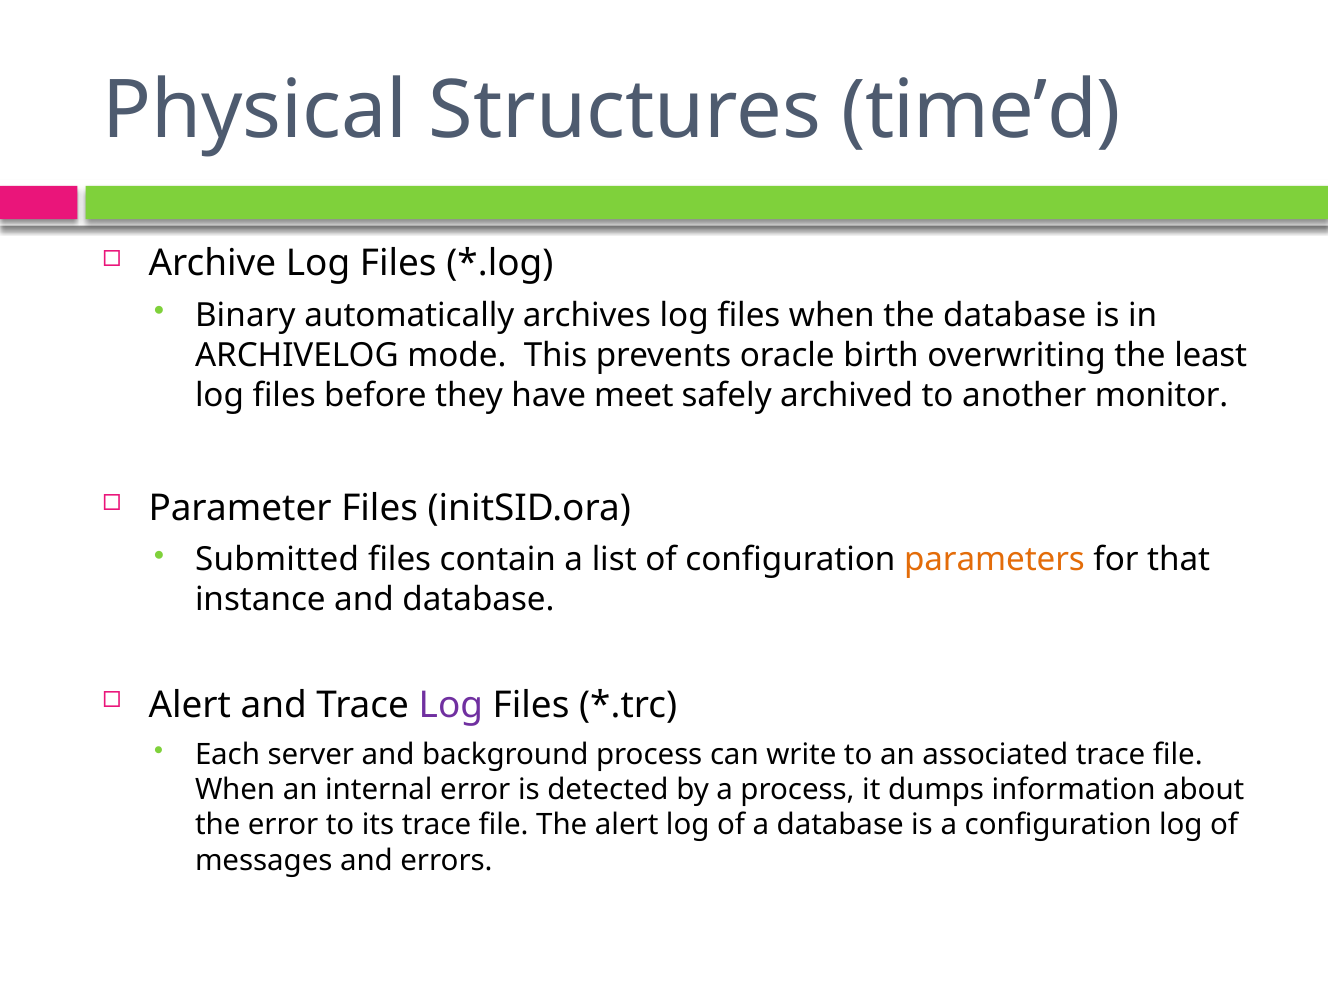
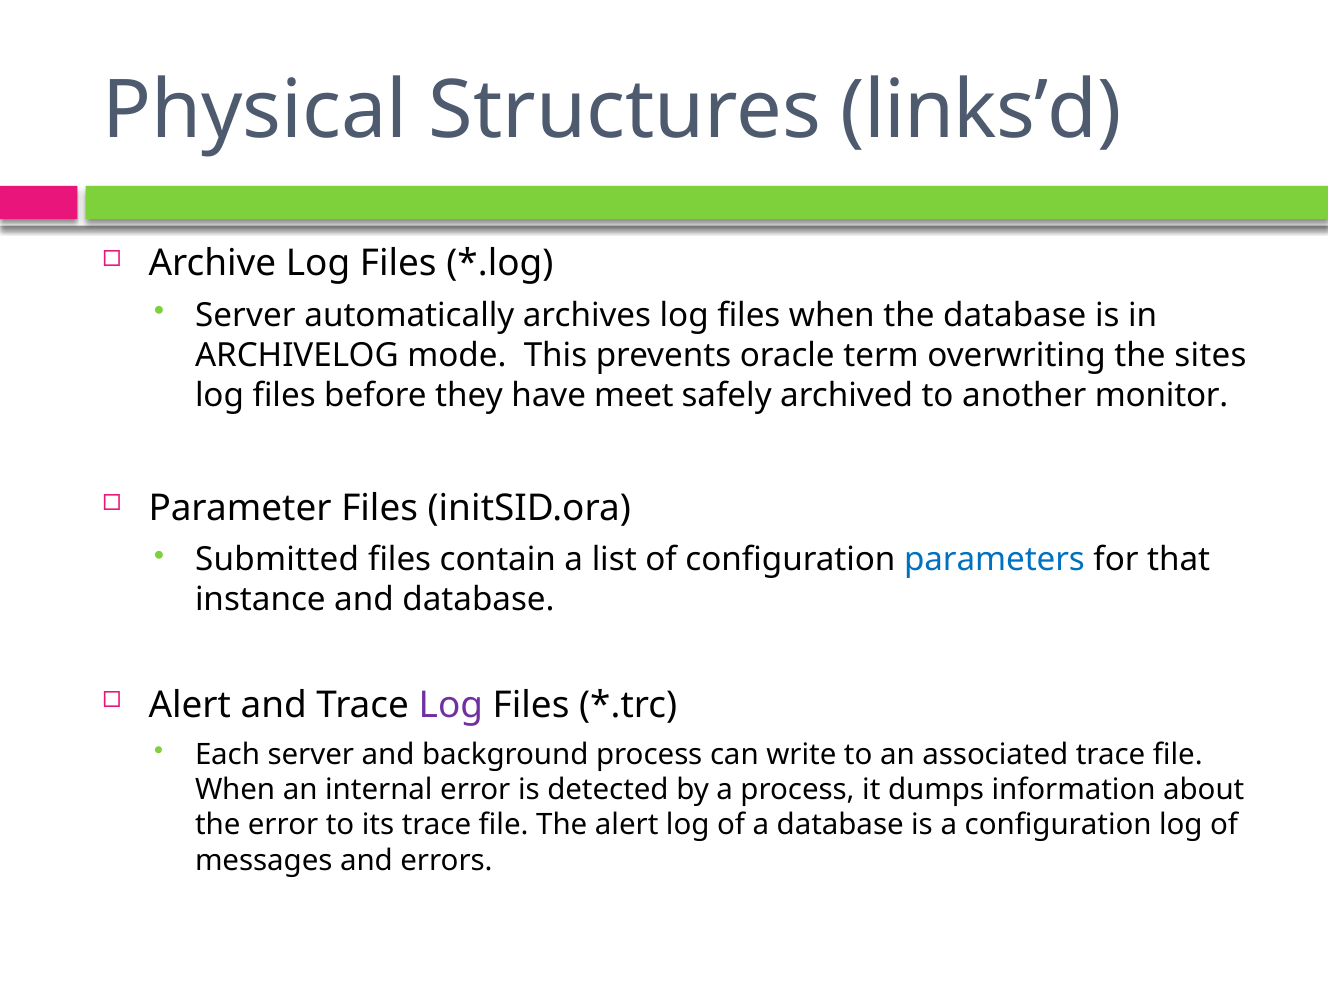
time’d: time’d -> links’d
Binary at (245, 316): Binary -> Server
birth: birth -> term
least: least -> sites
parameters colour: orange -> blue
